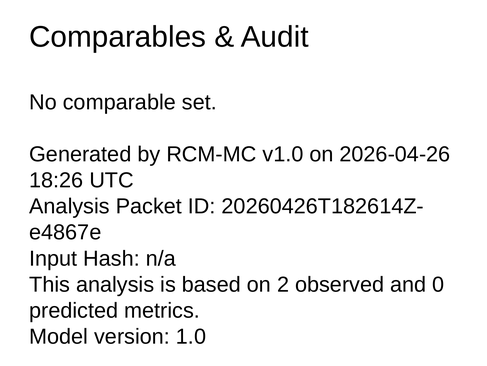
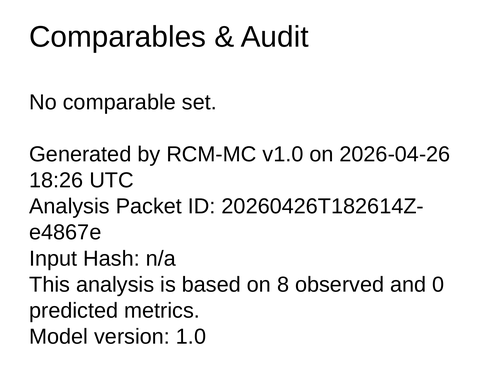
2: 2 -> 8
